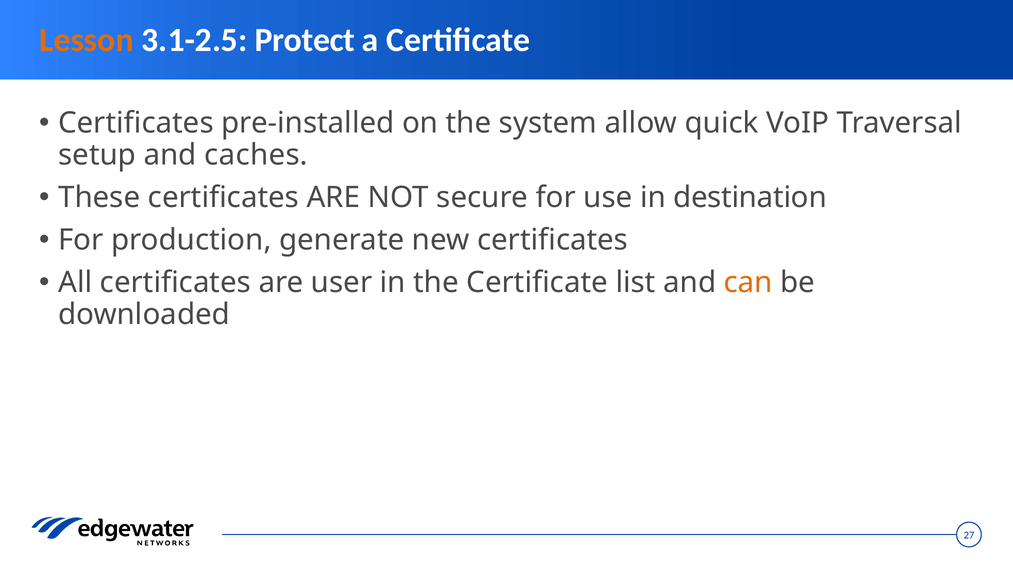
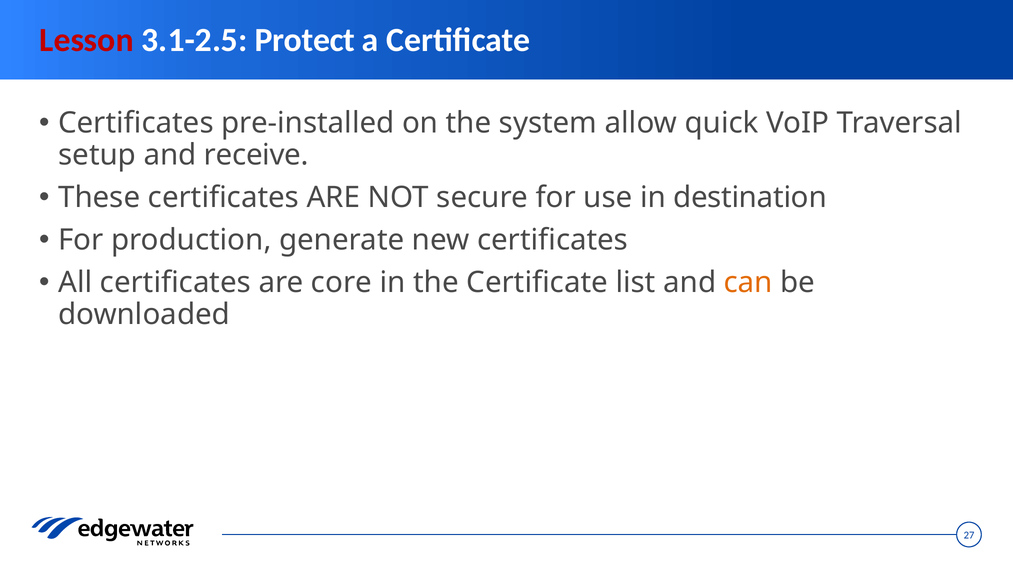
Lesson colour: orange -> red
caches: caches -> receive
user: user -> core
